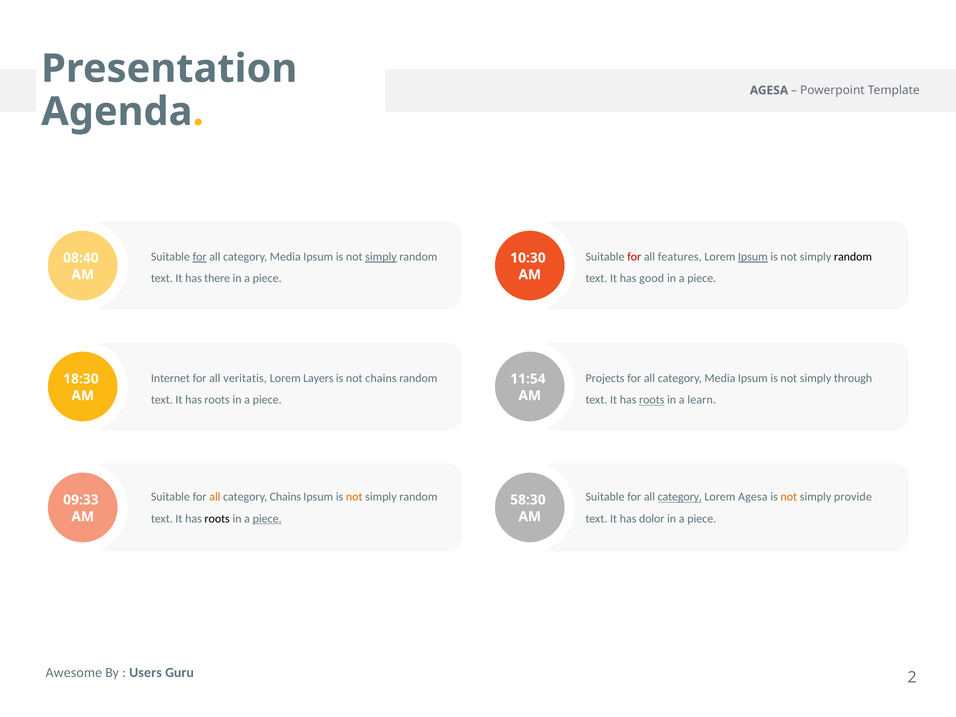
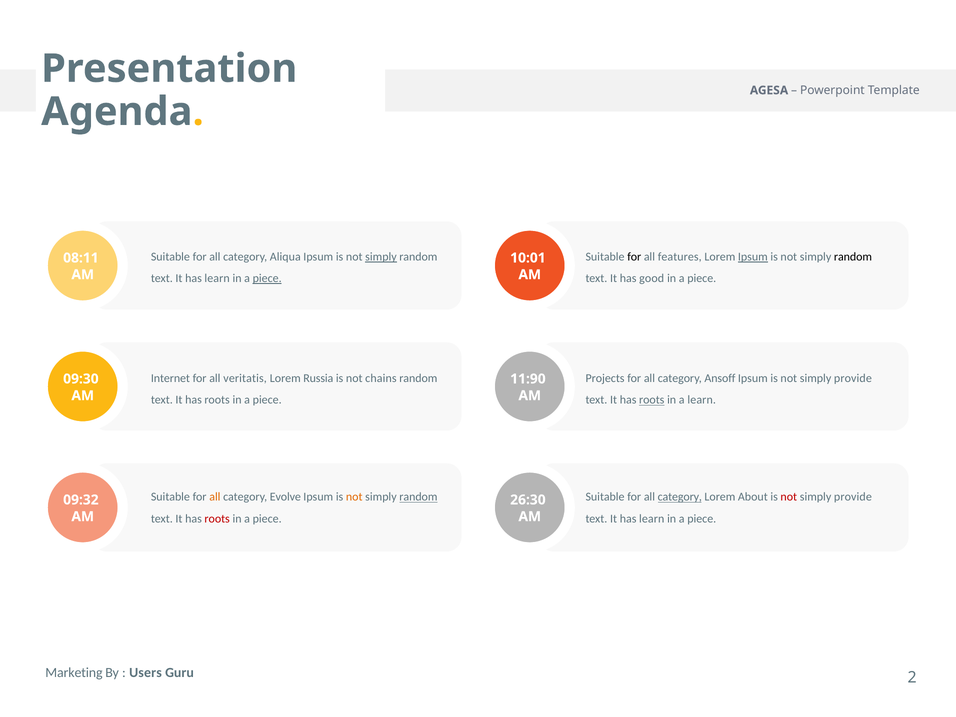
for at (200, 257) underline: present -> none
Media at (285, 257): Media -> Aliqua
for at (634, 257) colour: red -> black
08:40: 08:40 -> 08:11
10:30: 10:30 -> 10:01
there at (217, 278): there -> learn
piece at (267, 278) underline: none -> present
Layers: Layers -> Russia
Media at (720, 378): Media -> Ansoff
through at (853, 378): through -> provide
18:30: 18:30 -> 09:30
11:54: 11:54 -> 11:90
category Chains: Chains -> Evolve
random at (418, 497) underline: none -> present
Lorem Agesa: Agesa -> About
not at (789, 497) colour: orange -> red
09:33: 09:33 -> 09:32
58:30: 58:30 -> 26:30
roots at (217, 519) colour: black -> red
piece at (267, 519) underline: present -> none
dolor at (652, 519): dolor -> learn
Awesome: Awesome -> Marketing
